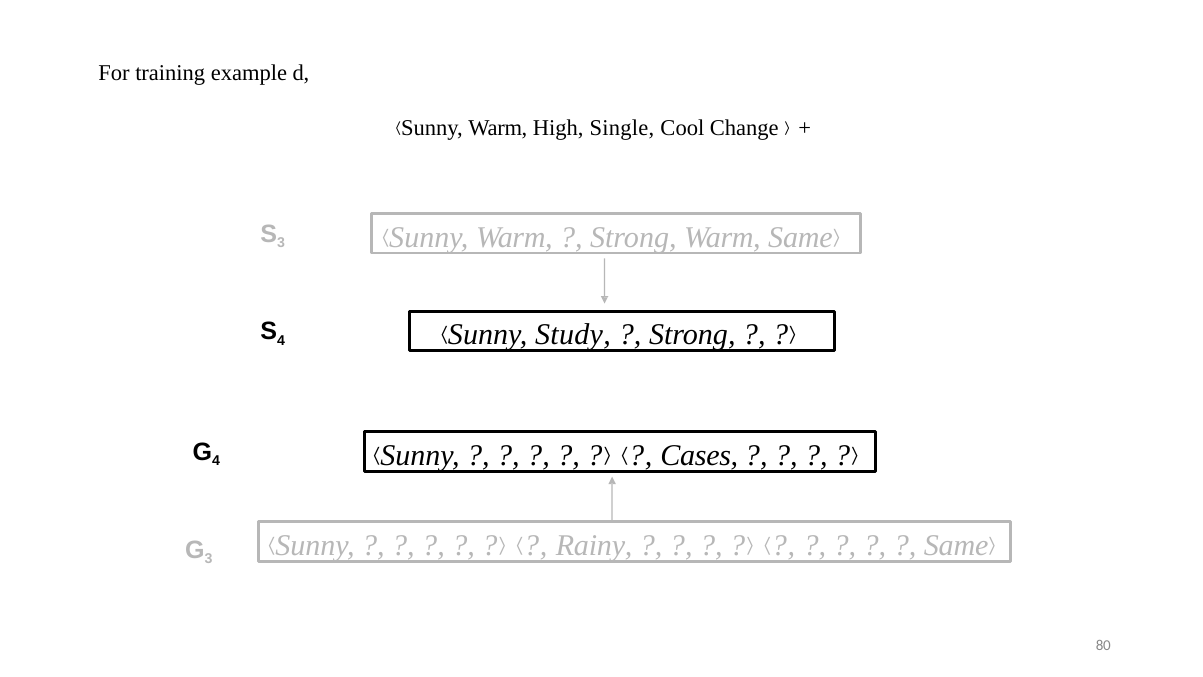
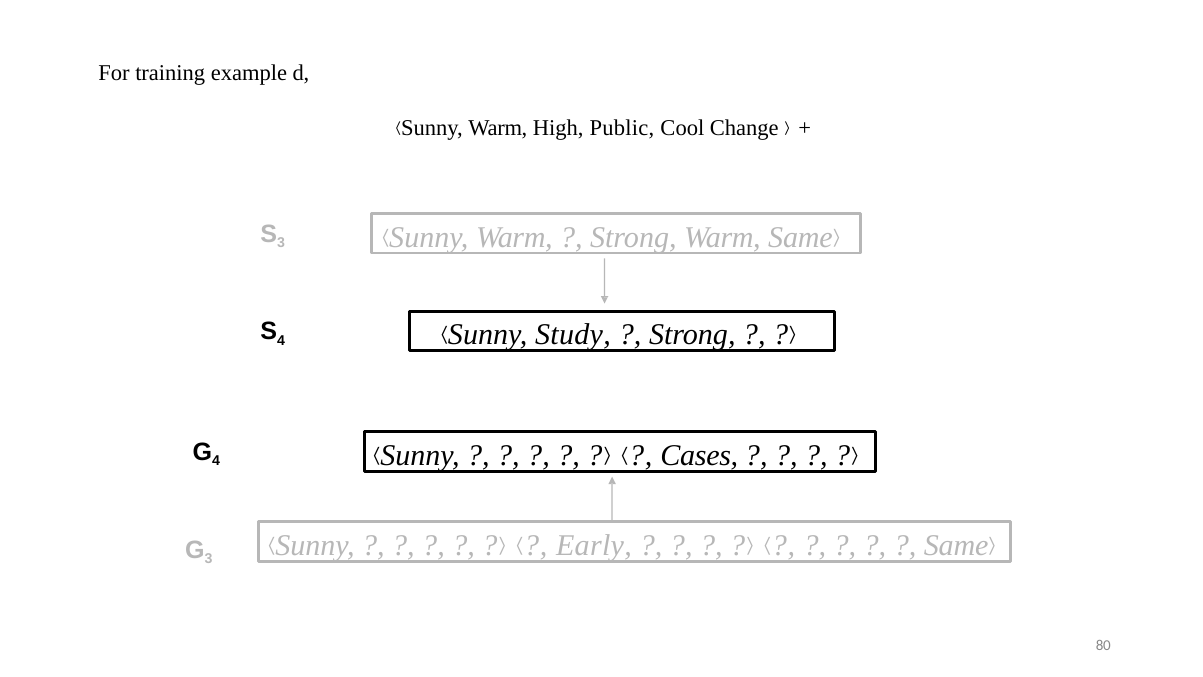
Single: Single -> Public
Rainy: Rainy -> Early
